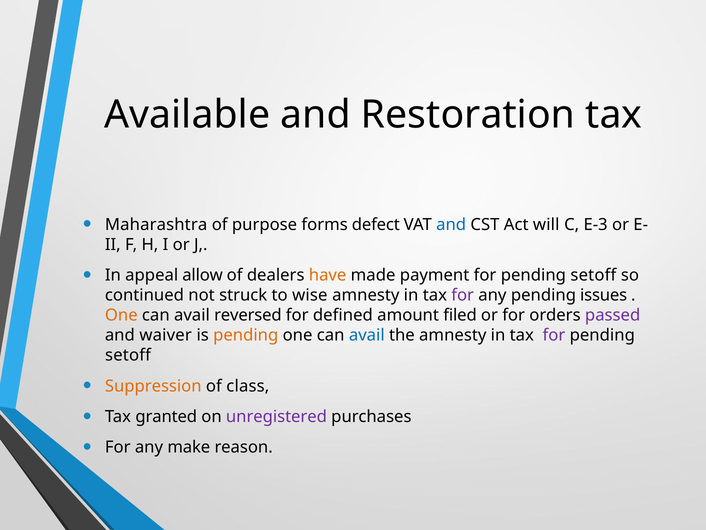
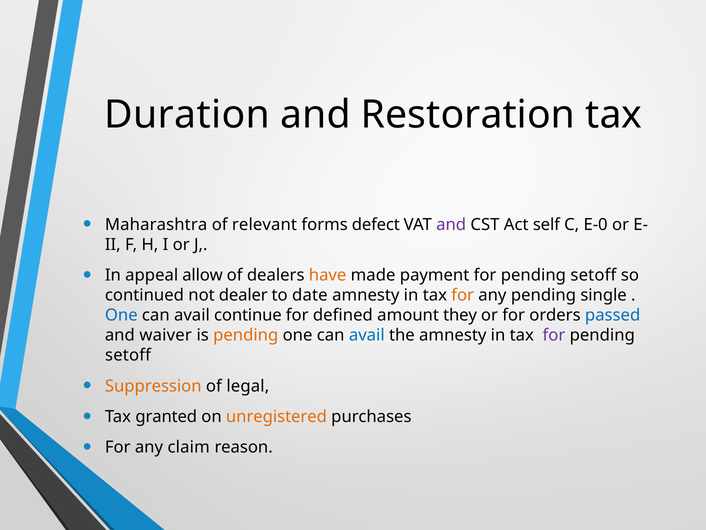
Available: Available -> Duration
purpose: purpose -> relevant
and at (451, 224) colour: blue -> purple
will: will -> self
E-3: E-3 -> E-0
struck: struck -> dealer
wise: wise -> date
for at (463, 295) colour: purple -> orange
issues: issues -> single
One at (121, 315) colour: orange -> blue
reversed: reversed -> continue
filed: filed -> they
passed colour: purple -> blue
class: class -> legal
unregistered colour: purple -> orange
make: make -> claim
